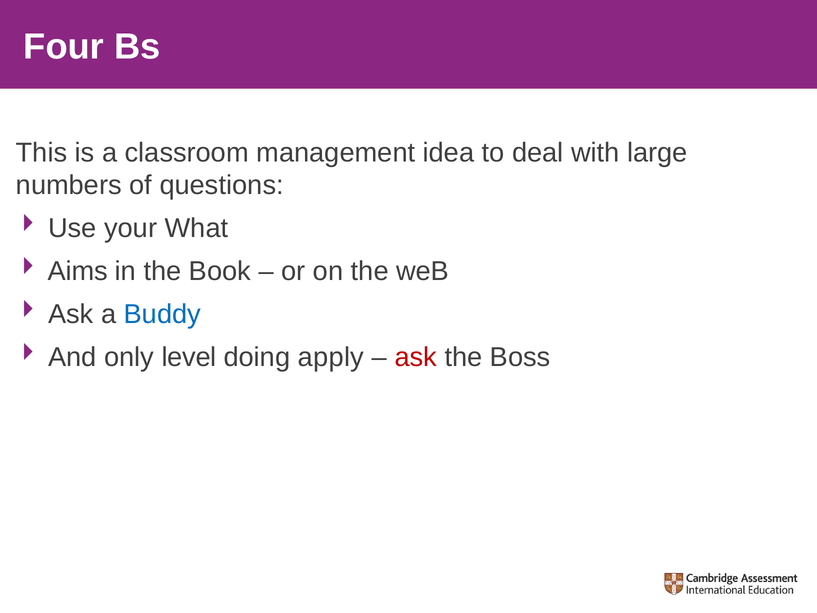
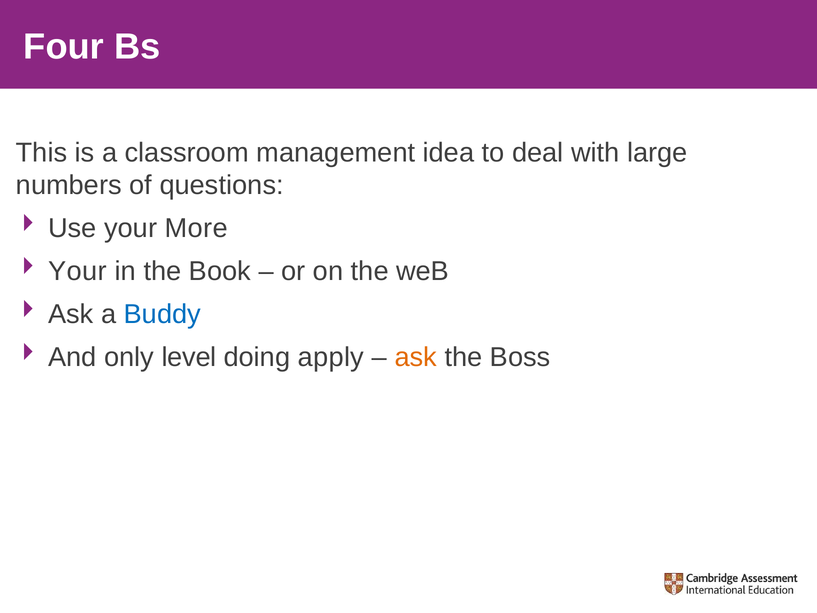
What: What -> More
Aims at (78, 271): Aims -> Your
ask at (416, 357) colour: red -> orange
